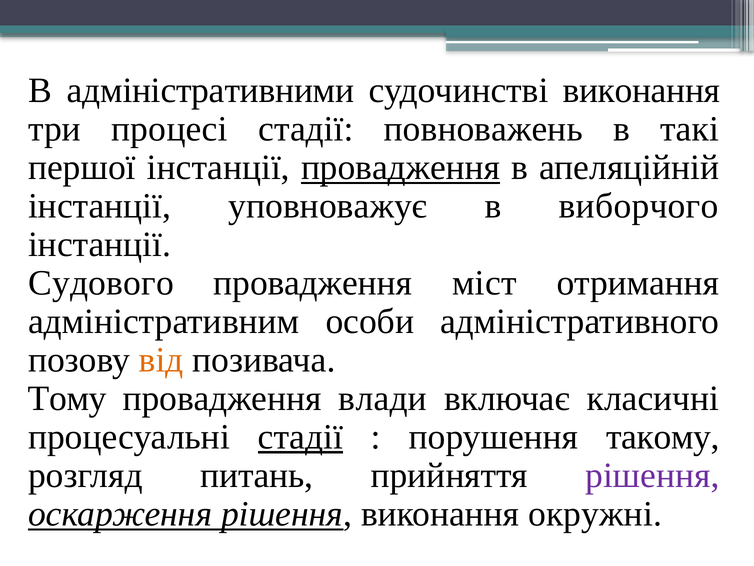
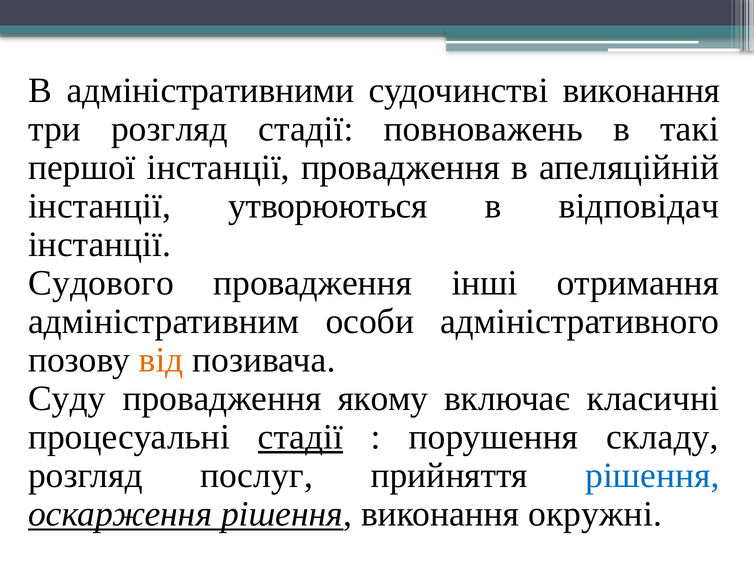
три процесі: процесі -> розгляд
провадження at (401, 167) underline: present -> none
уповноважує: уповноважує -> утворюються
виборчого: виборчого -> відповідач
міст: міст -> інші
Тому: Тому -> Суду
влади: влади -> якому
такому: такому -> складу
питань: питань -> послуг
рішення at (652, 475) colour: purple -> blue
